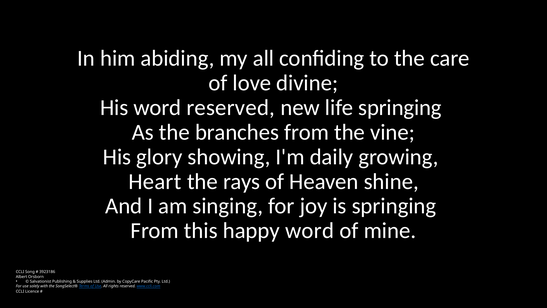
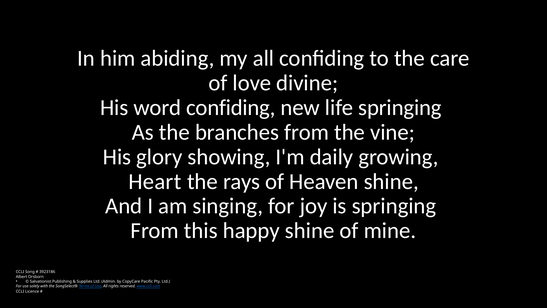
word reserved: reserved -> confiding
happy word: word -> shine
